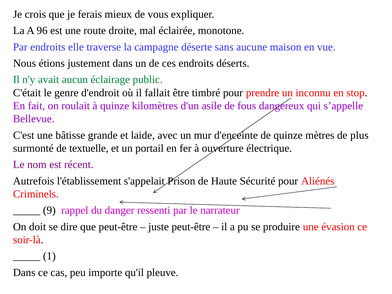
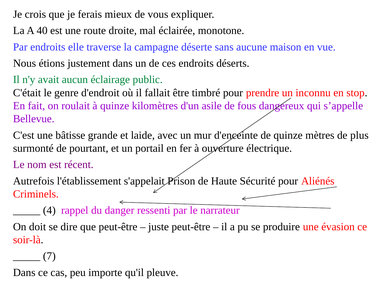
96: 96 -> 40
textuelle: textuelle -> pourtant
9: 9 -> 4
1: 1 -> 7
